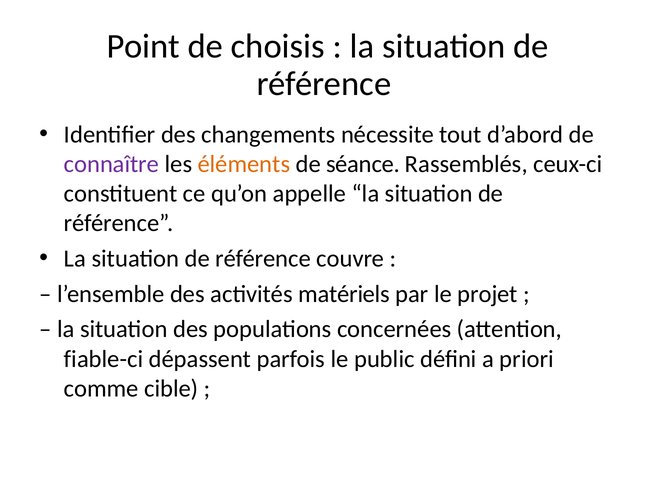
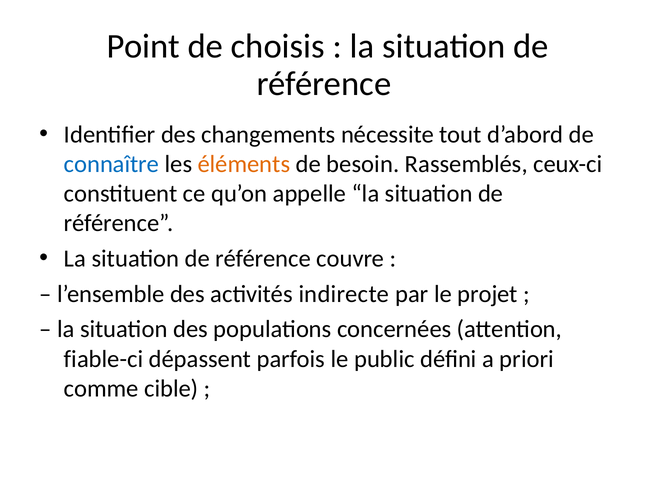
connaître colour: purple -> blue
séance: séance -> besoin
matériels: matériels -> indirecte
